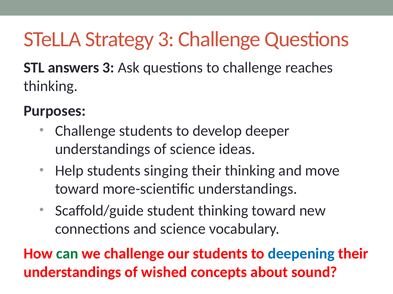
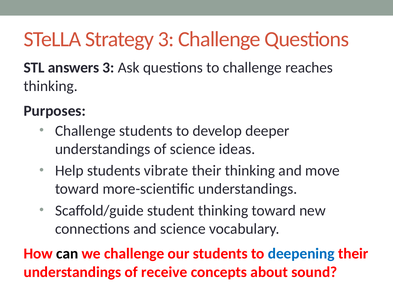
singing: singing -> vibrate
can colour: green -> black
wished: wished -> receive
